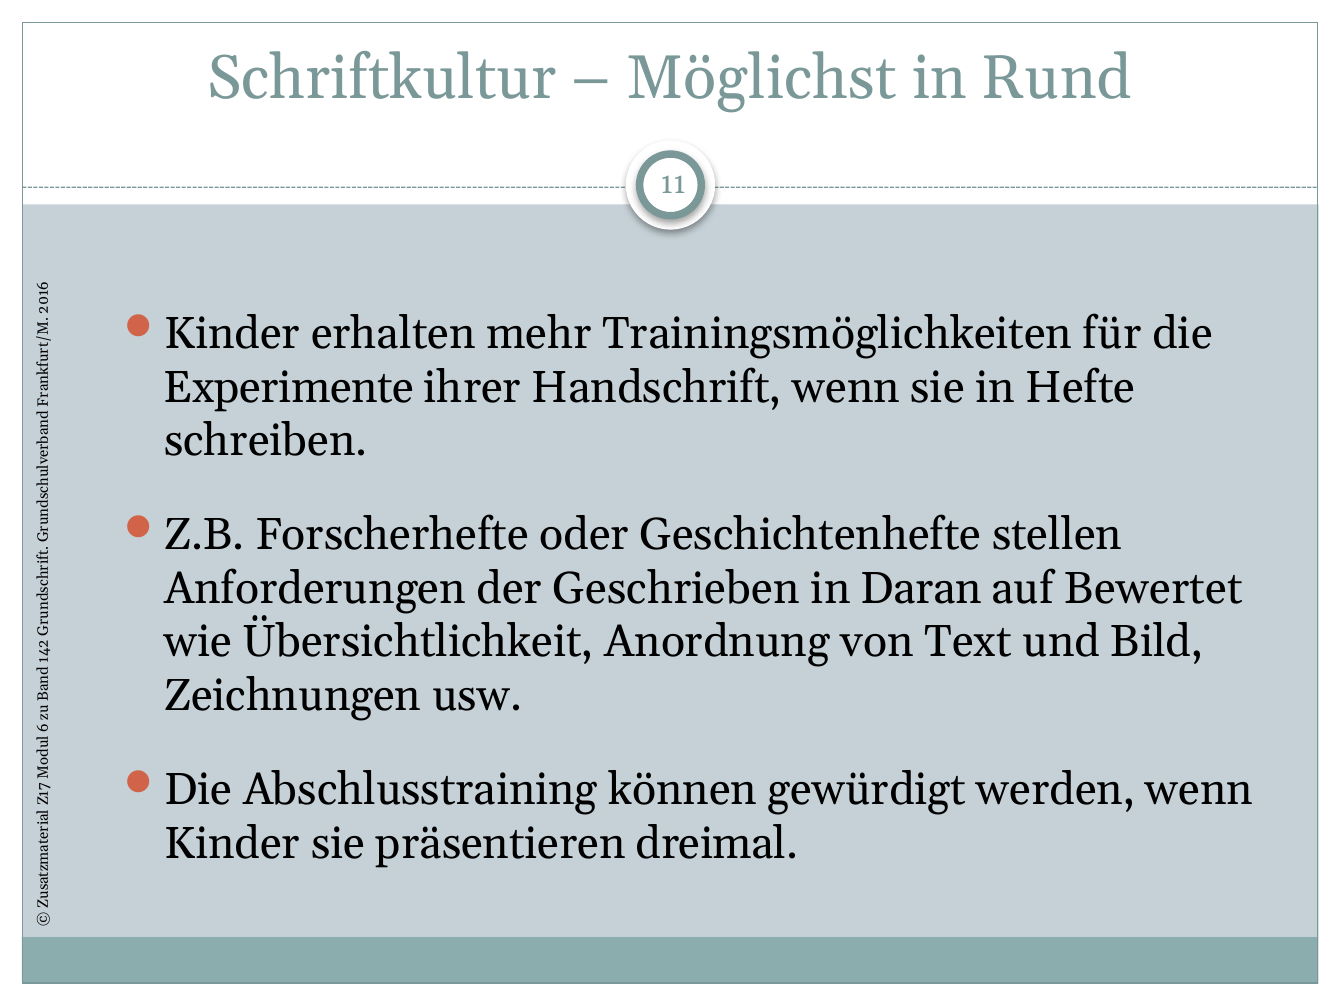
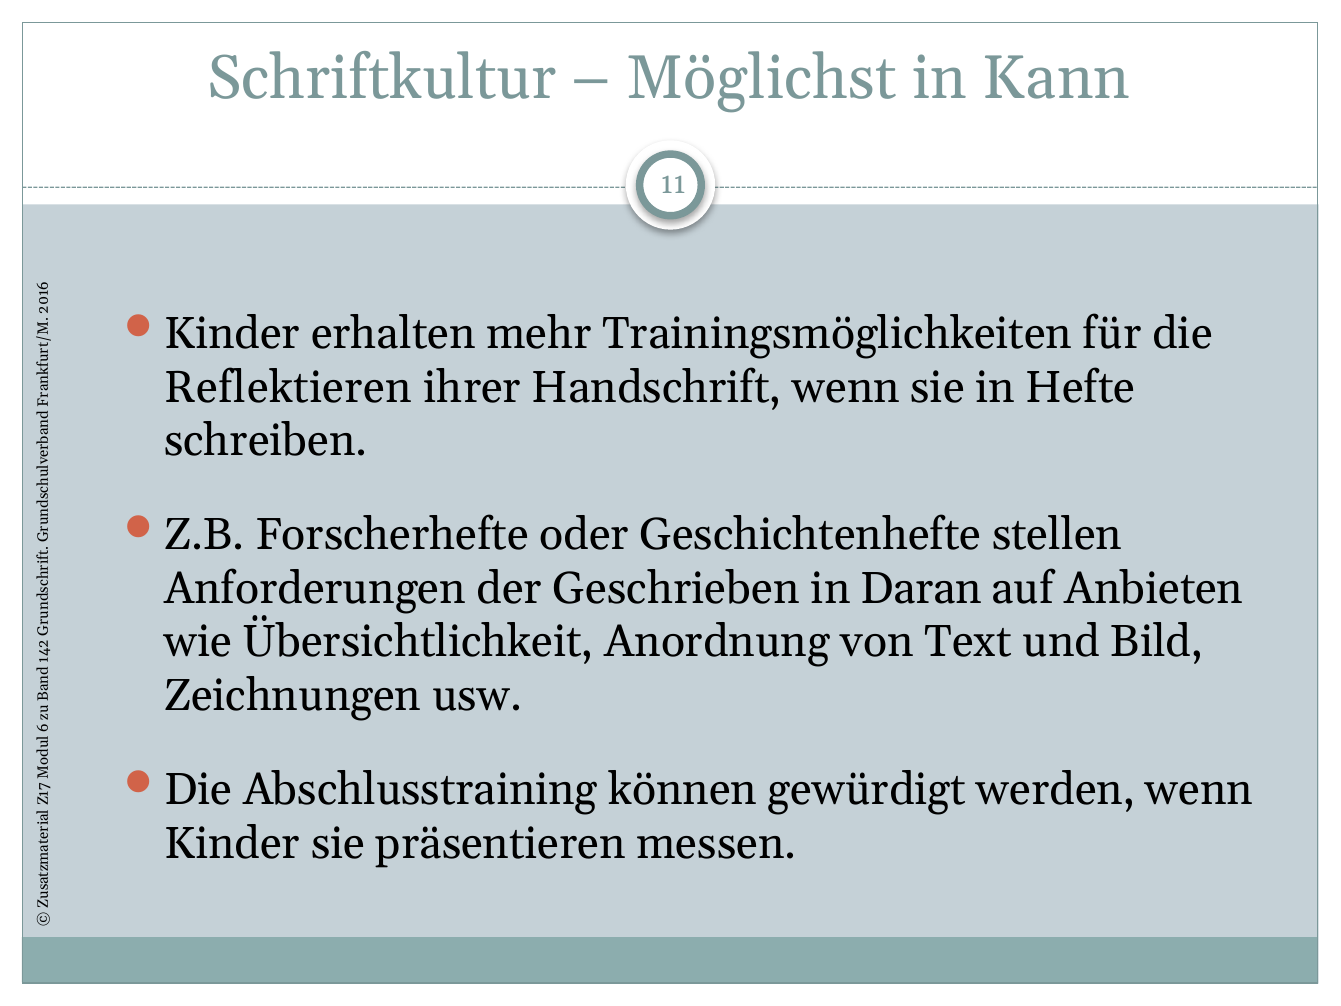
Rund: Rund -> Kann
Experimente: Experimente -> Reflektieren
Bewertet: Bewertet -> Anbieten
dreimal: dreimal -> messen
